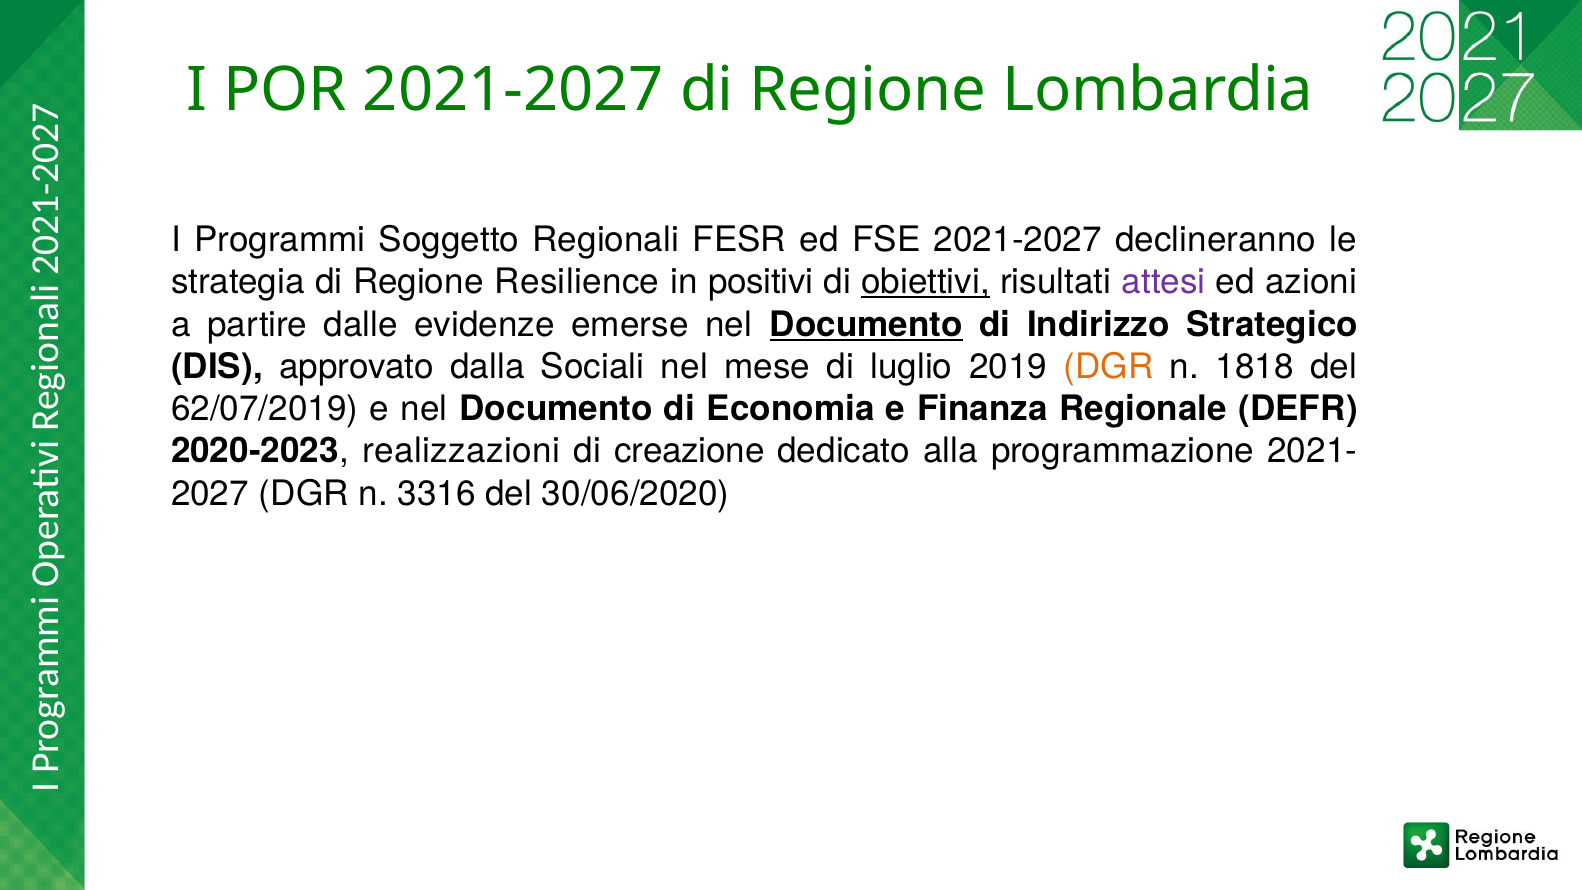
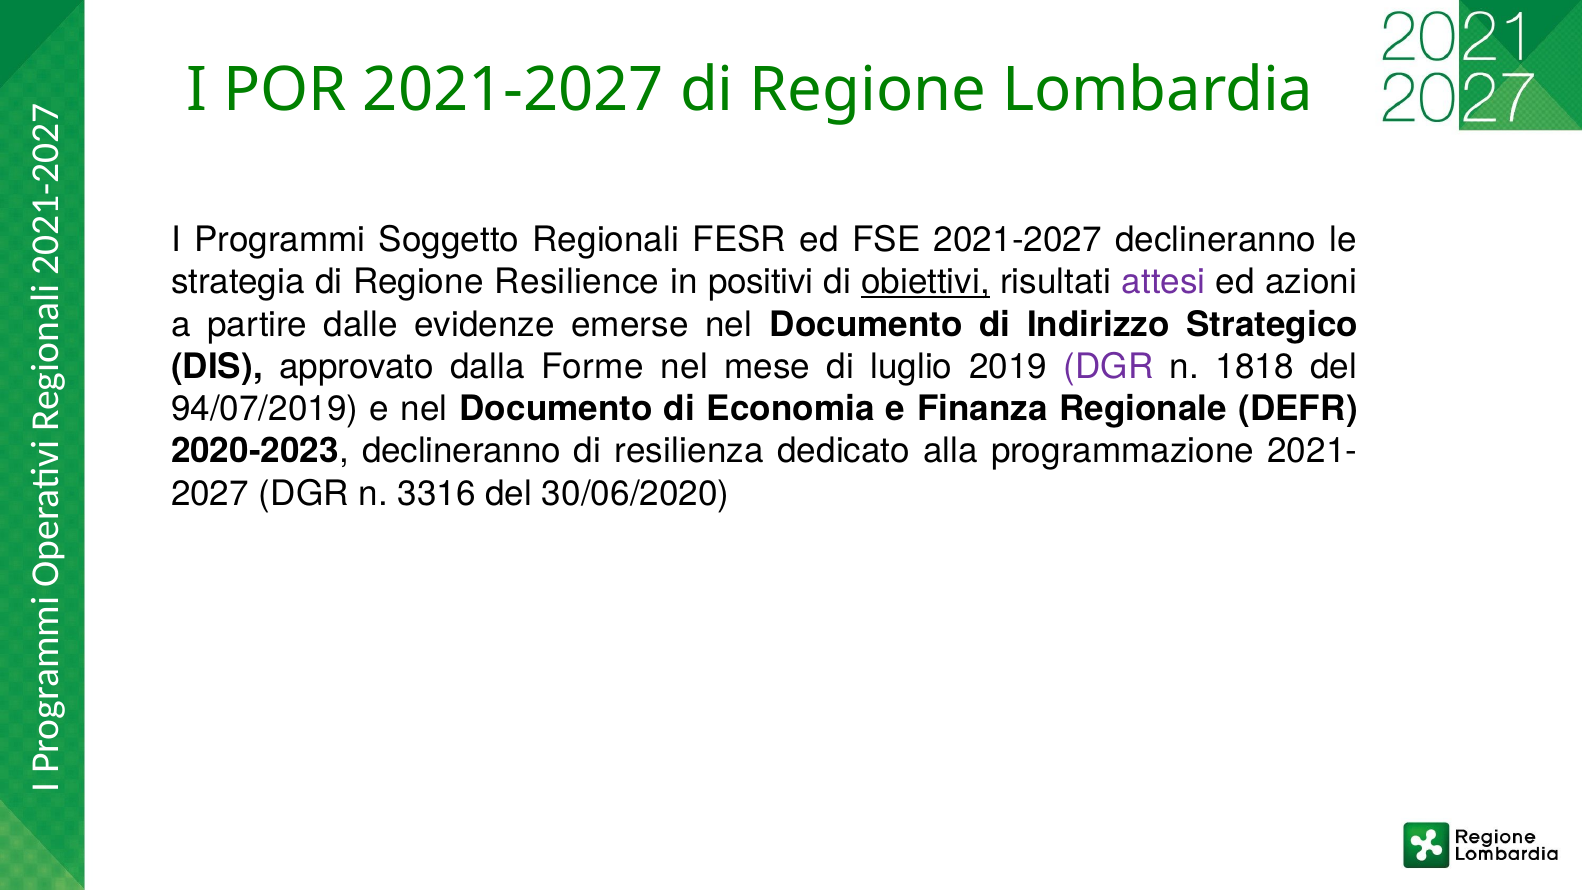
Documento at (866, 324) underline: present -> none
Sociali: Sociali -> Forme
DGR at (1108, 367) colour: orange -> purple
62/07/2019: 62/07/2019 -> 94/07/2019
2020-2023 realizzazioni: realizzazioni -> declineranno
creazione: creazione -> resilienza
